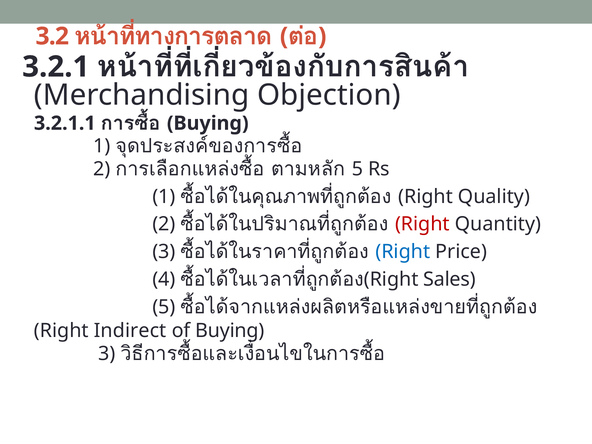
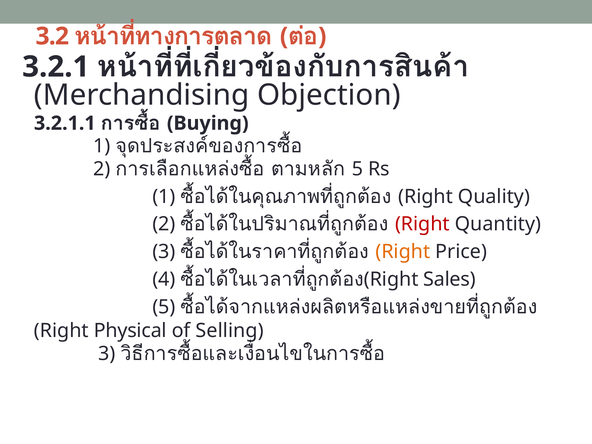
Right at (403, 252) colour: blue -> orange
Indirect: Indirect -> Physical
of Buying: Buying -> Selling
